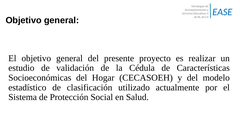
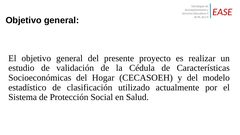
EASE colour: blue -> red
